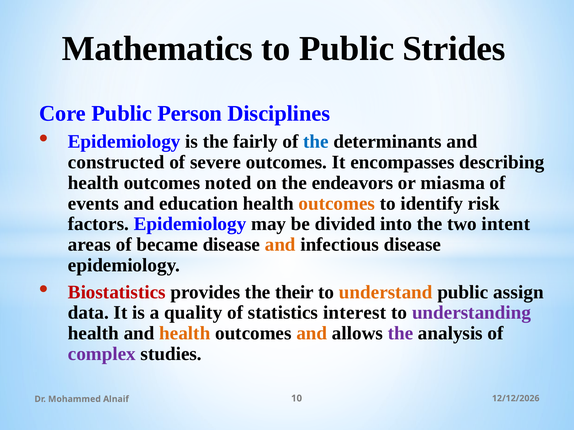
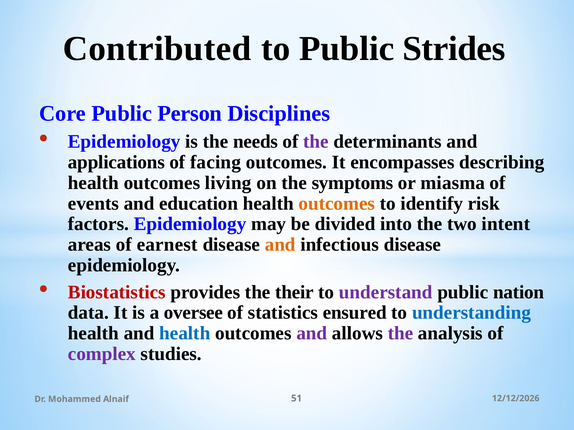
Mathematics: Mathematics -> Contributed
fairly: fairly -> needs
the at (316, 142) colour: blue -> purple
constructed: constructed -> applications
severe: severe -> facing
noted: noted -> living
endeavors: endeavors -> symptoms
became: became -> earnest
understand colour: orange -> purple
assign: assign -> nation
quality: quality -> oversee
interest: interest -> ensured
understanding colour: purple -> blue
health at (185, 334) colour: orange -> blue
and at (312, 334) colour: orange -> purple
10: 10 -> 51
